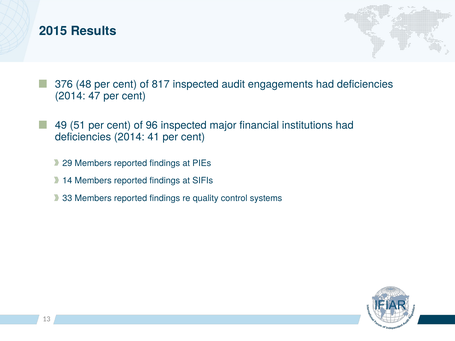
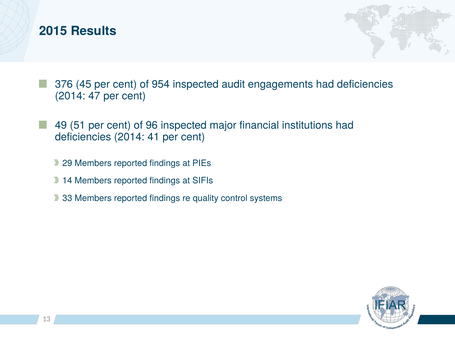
48: 48 -> 45
817: 817 -> 954
